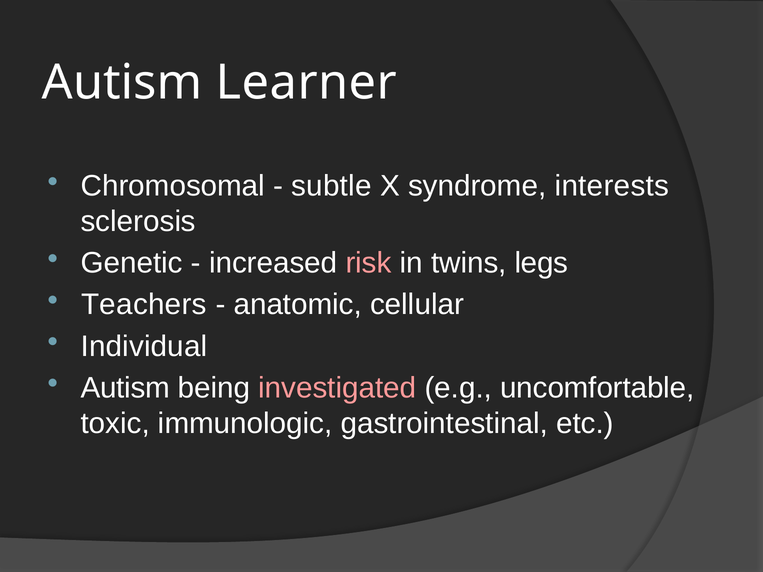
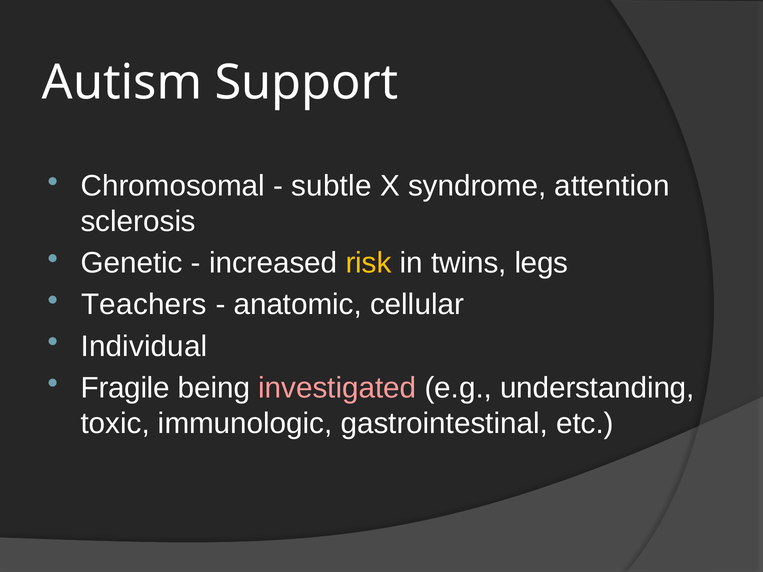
Learner: Learner -> Support
interests: interests -> attention
risk colour: pink -> yellow
Autism at (125, 388): Autism -> Fragile
uncomfortable: uncomfortable -> understanding
